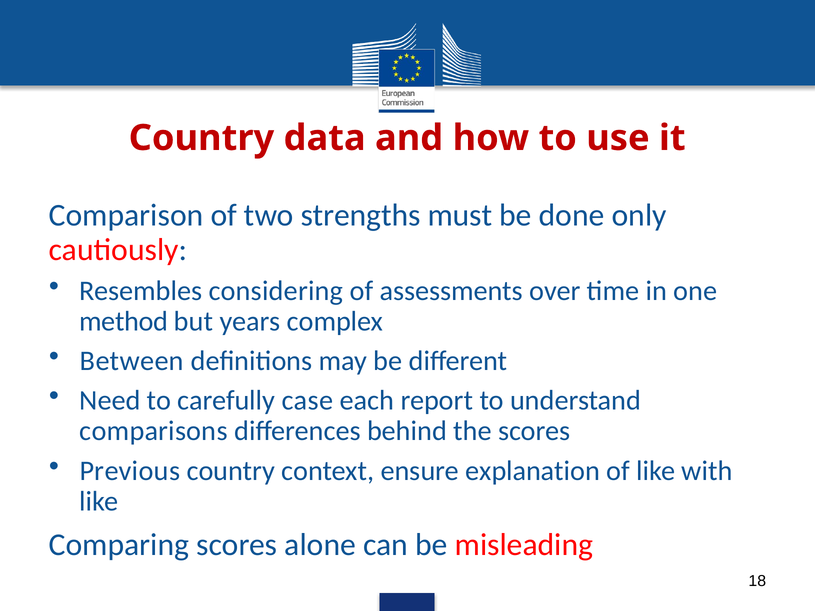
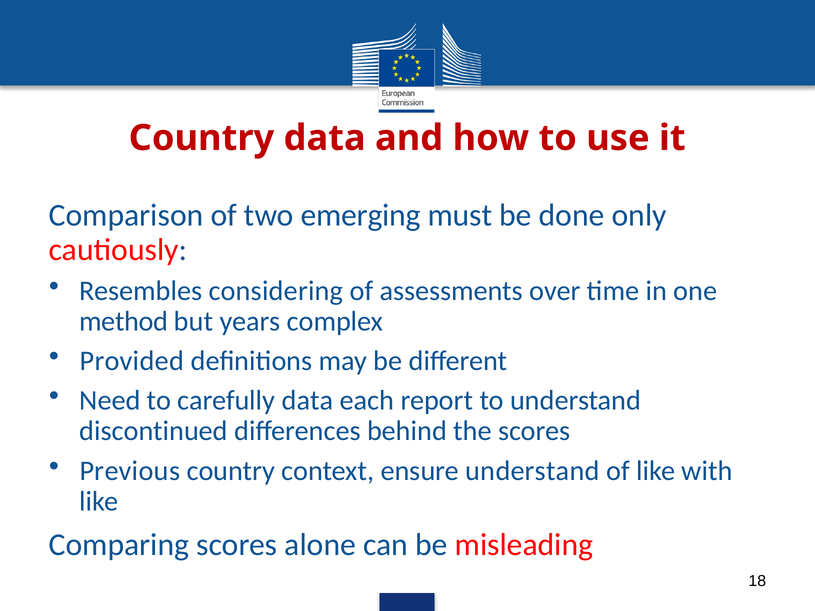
strengths: strengths -> emerging
Between: Between -> Provided
carefully case: case -> data
comparisons: comparisons -> discontinued
ensure explanation: explanation -> understand
